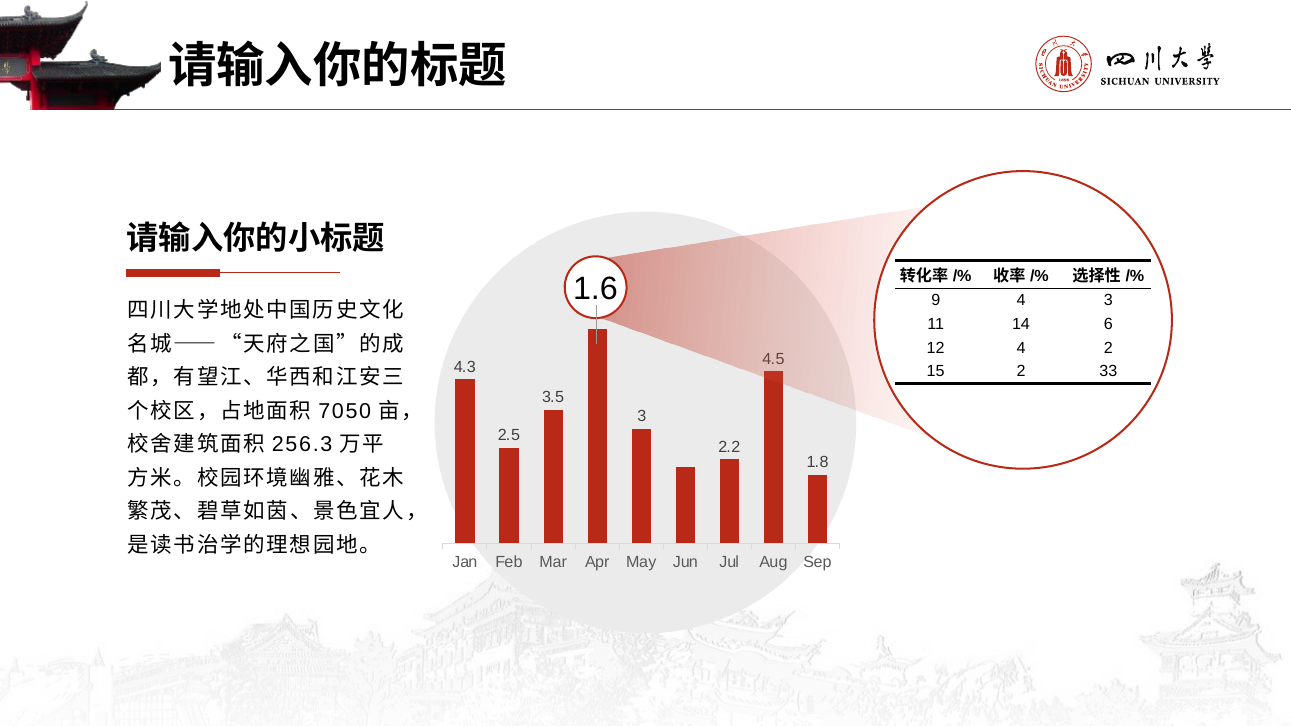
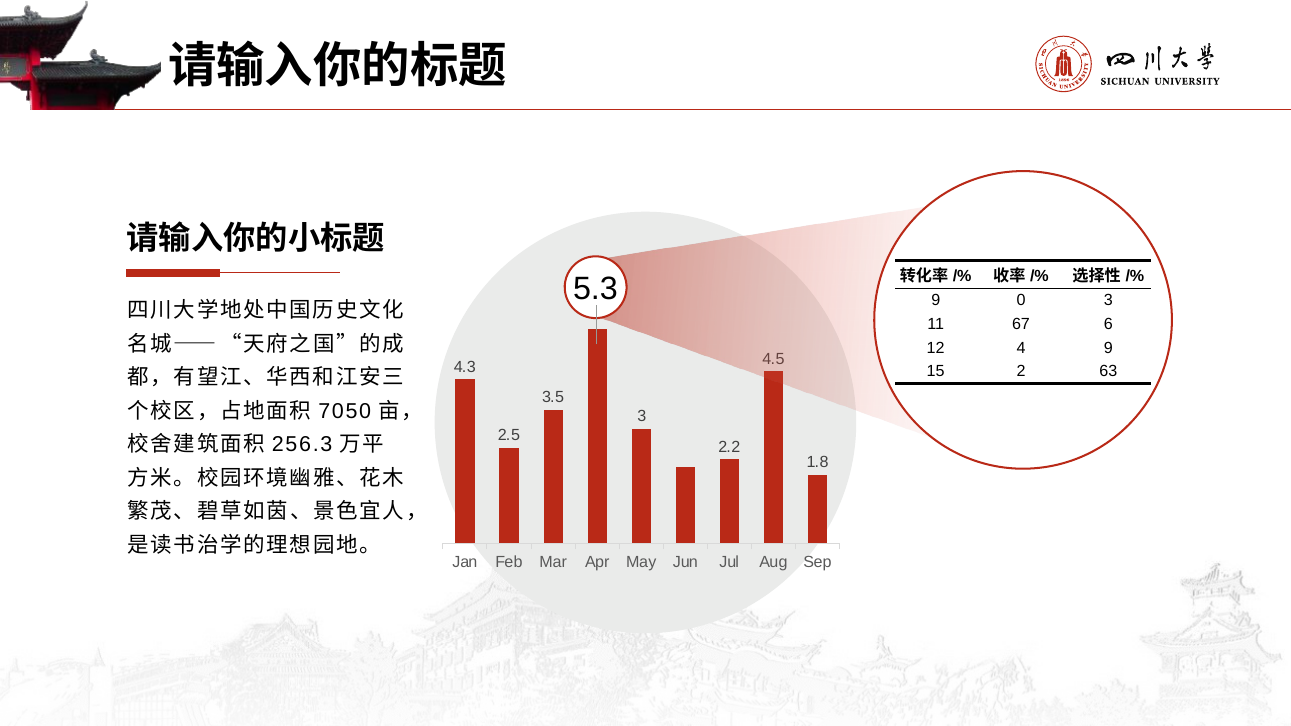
1.6: 1.6 -> 5.3
9 4: 4 -> 0
14: 14 -> 67
4 2: 2 -> 9
33: 33 -> 63
